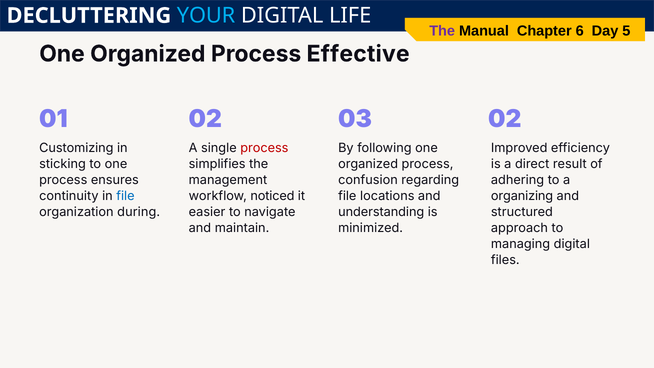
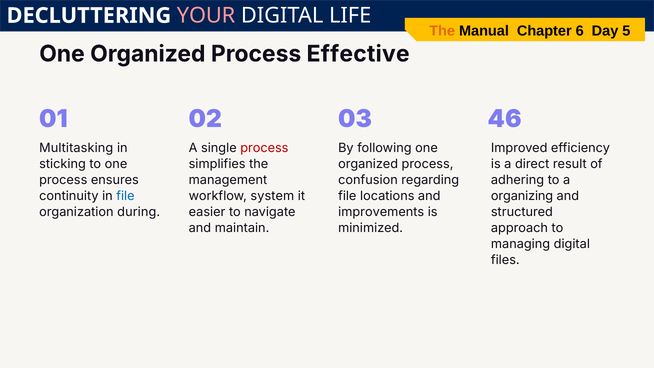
YOUR colour: light blue -> pink
The at (442, 31) colour: purple -> orange
01 02: 02 -> 46
Customizing: Customizing -> Multitasking
noticed: noticed -> system
understanding: understanding -> improvements
